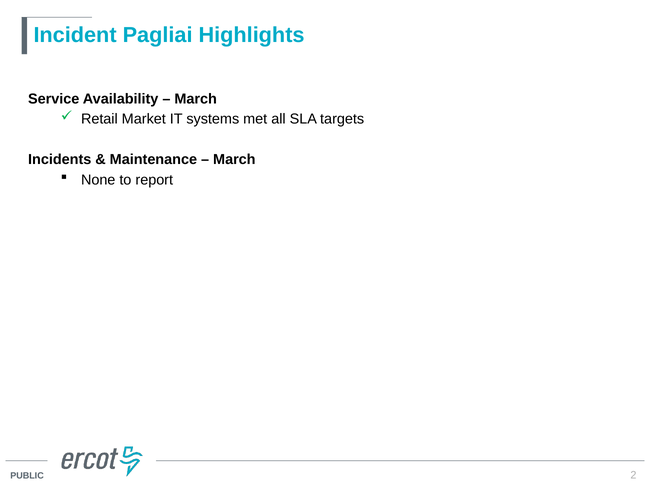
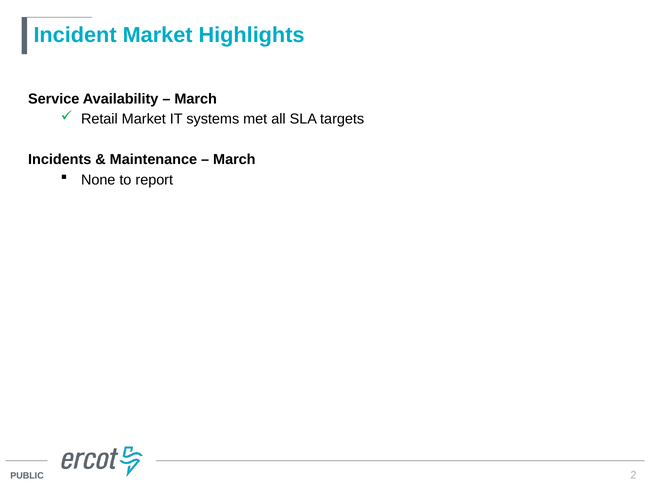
Incident Pagliai: Pagliai -> Market
